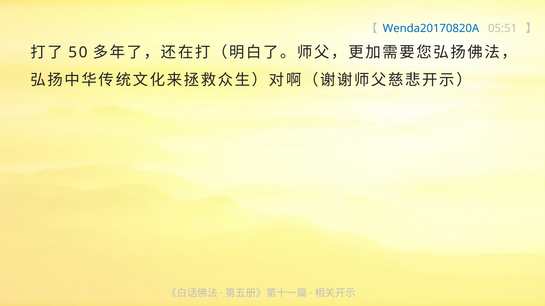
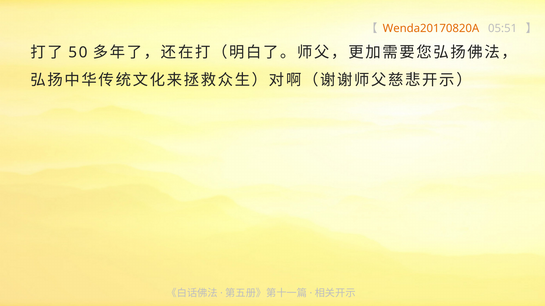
Wenda20170820A colour: blue -> orange
